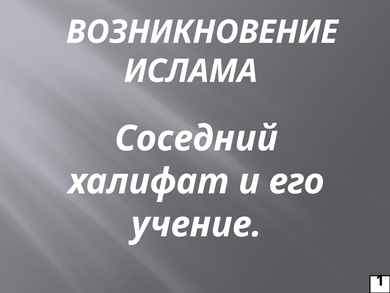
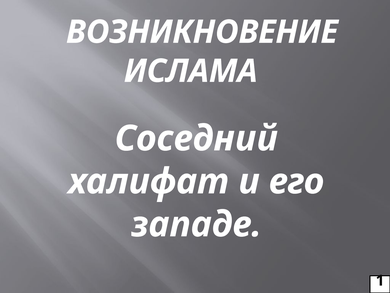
учение: учение -> западе
